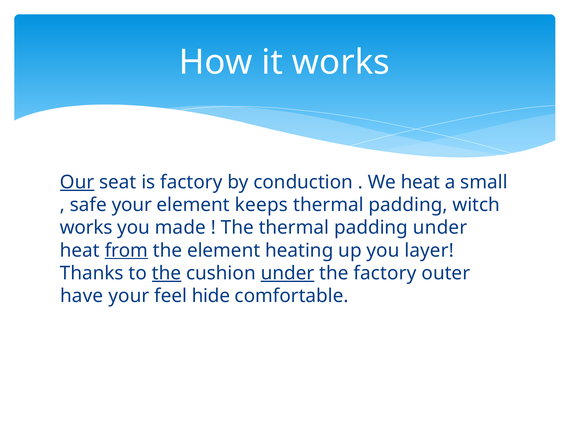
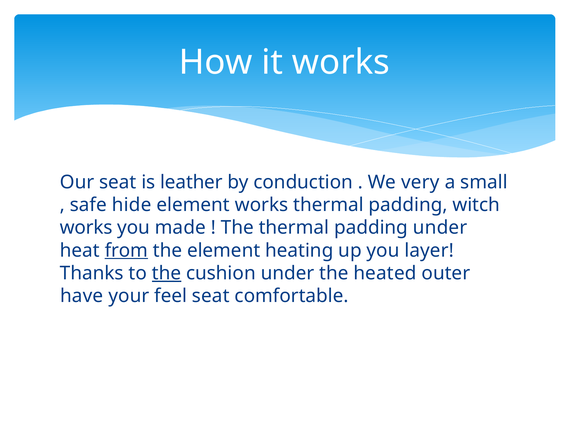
Our underline: present -> none
is factory: factory -> leather
We heat: heat -> very
safe your: your -> hide
element keeps: keeps -> works
under at (288, 273) underline: present -> none
the factory: factory -> heated
feel hide: hide -> seat
